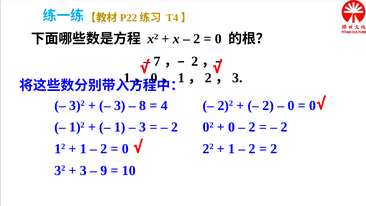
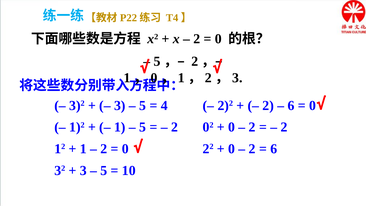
7 at (157, 61): 7 -> 5
8 at (143, 105): 8 -> 5
0 at (291, 105): 0 -> 6
3 at (143, 127): 3 -> 5
1 at (232, 149): 1 -> 0
2 at (274, 149): 2 -> 6
9 at (104, 170): 9 -> 5
